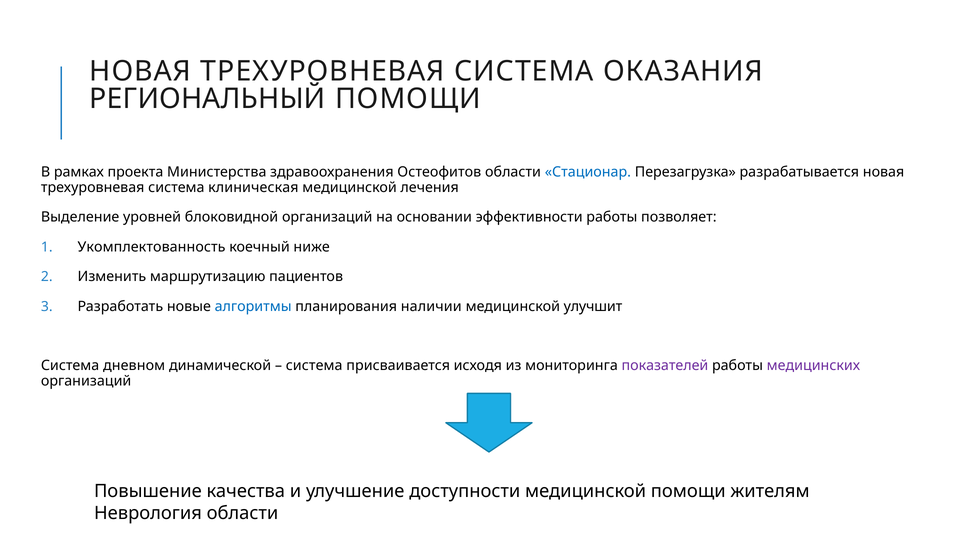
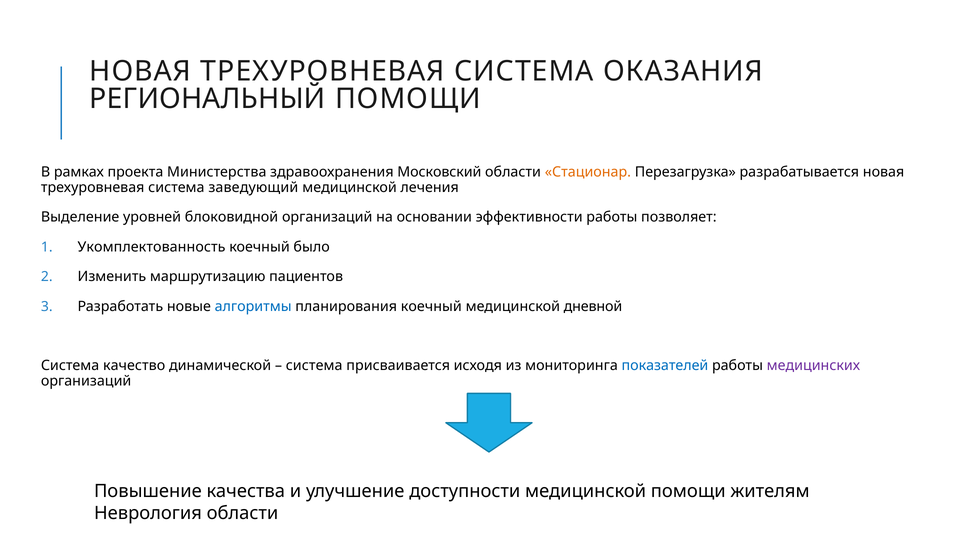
Остеофитов: Остеофитов -> Московский
Стационар colour: blue -> orange
клиническая: клиническая -> заведующий
ниже: ниже -> было
планирования наличии: наличии -> коечный
улучшит: улучшит -> дневной
дневном: дневном -> качество
показателей colour: purple -> blue
